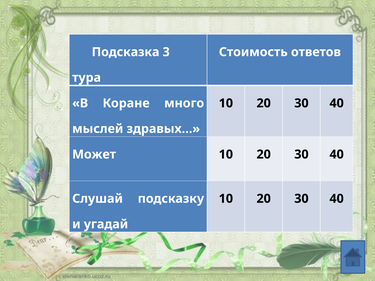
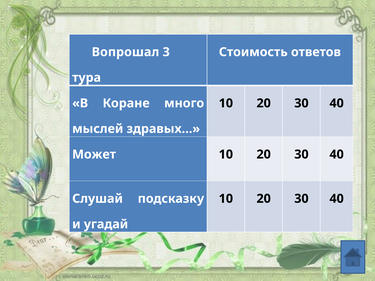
Подсказка: Подсказка -> Вопрошал
